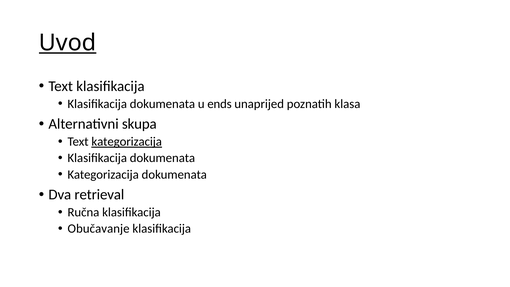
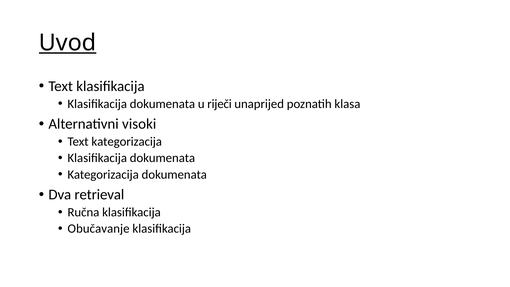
ends: ends -> riječi
skupa: skupa -> visoki
kategorizacija at (127, 142) underline: present -> none
